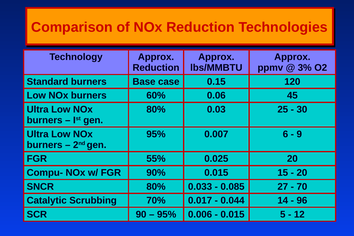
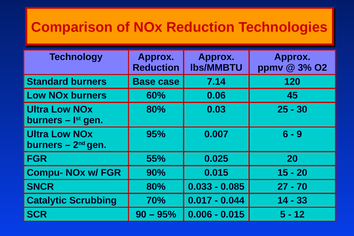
0.15: 0.15 -> 7.14
96: 96 -> 33
